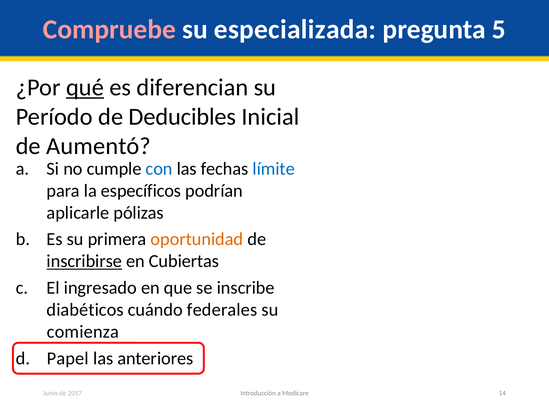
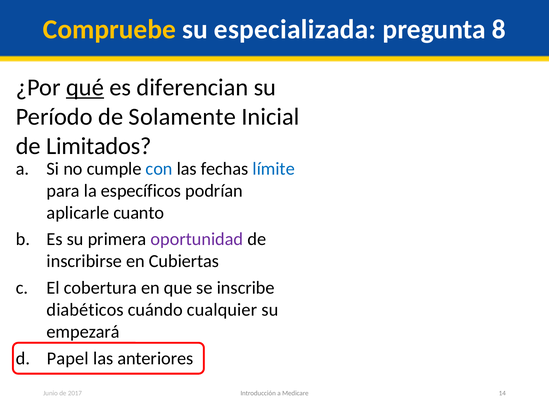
Compruebe colour: pink -> yellow
5: 5 -> 8
Deducibles: Deducibles -> Solamente
Aumentó: Aumentó -> Limitados
pólizas: pólizas -> cuanto
oportunidad colour: orange -> purple
inscribirse underline: present -> none
ingresado: ingresado -> cobertura
federales: federales -> cualquier
comienza: comienza -> empezará
